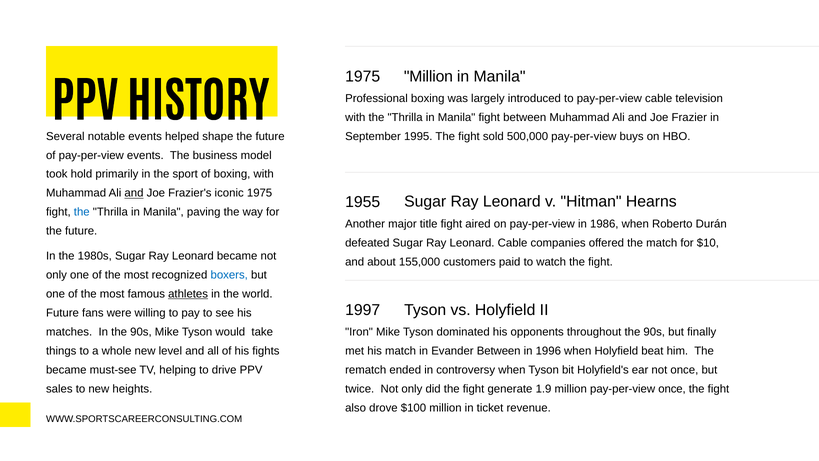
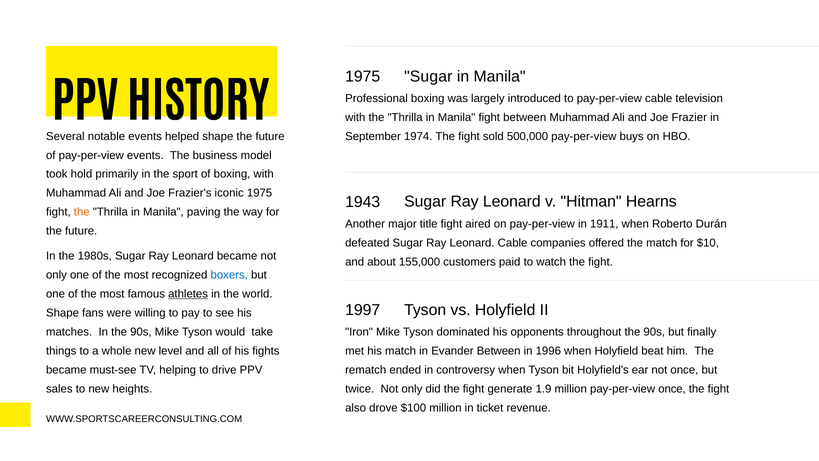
Million at (428, 76): Million -> Sugar
1995: 1995 -> 1974
and at (134, 193) underline: present -> none
1955: 1955 -> 1943
the at (82, 212) colour: blue -> orange
1986: 1986 -> 1911
Future at (63, 313): Future -> Shape
